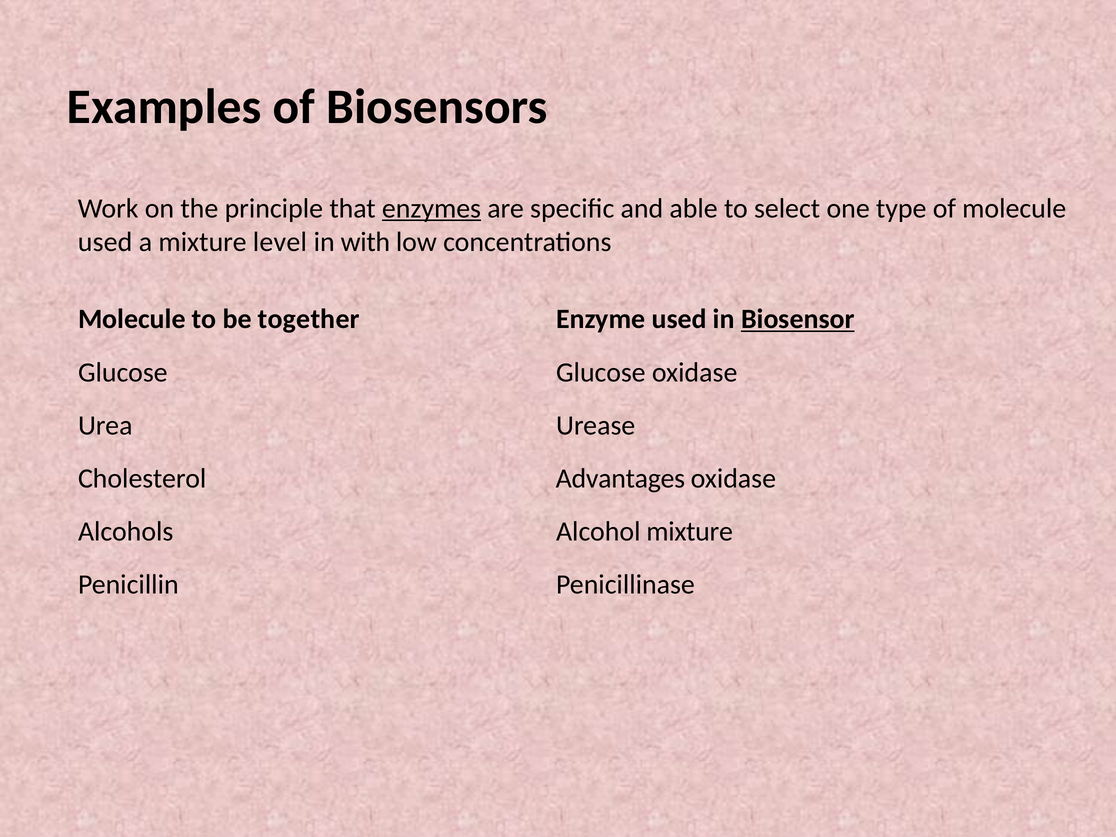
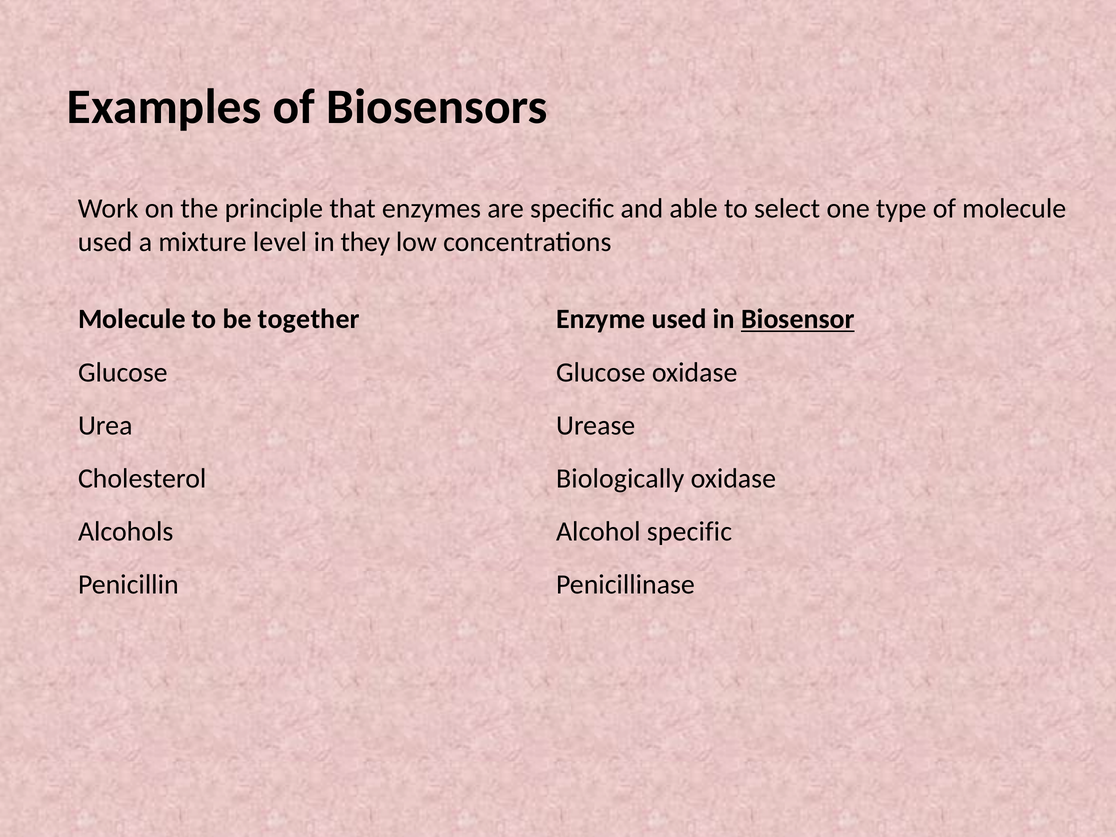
enzymes underline: present -> none
with: with -> they
Advantages: Advantages -> Biologically
Alcohol mixture: mixture -> specific
